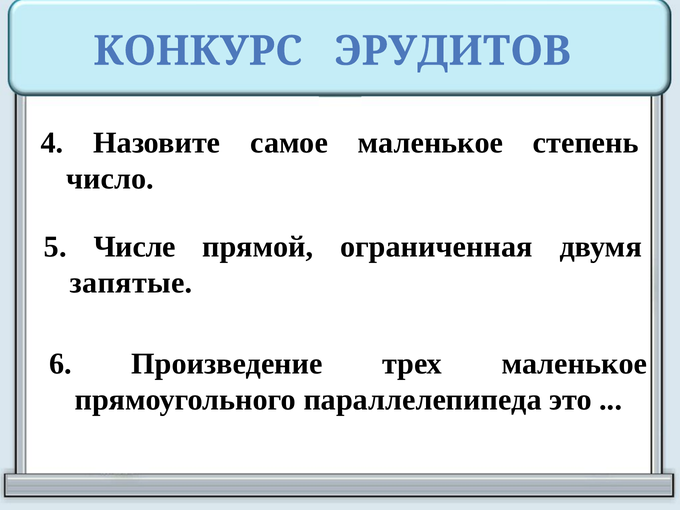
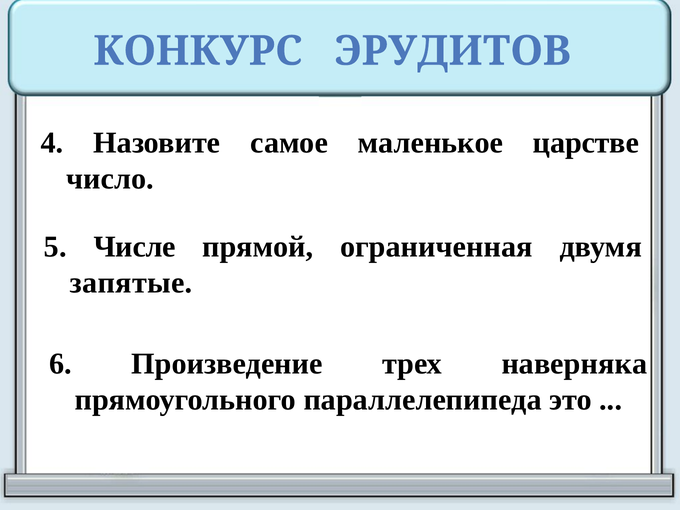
степень: степень -> царстве
трех маленькое: маленькое -> наверняка
